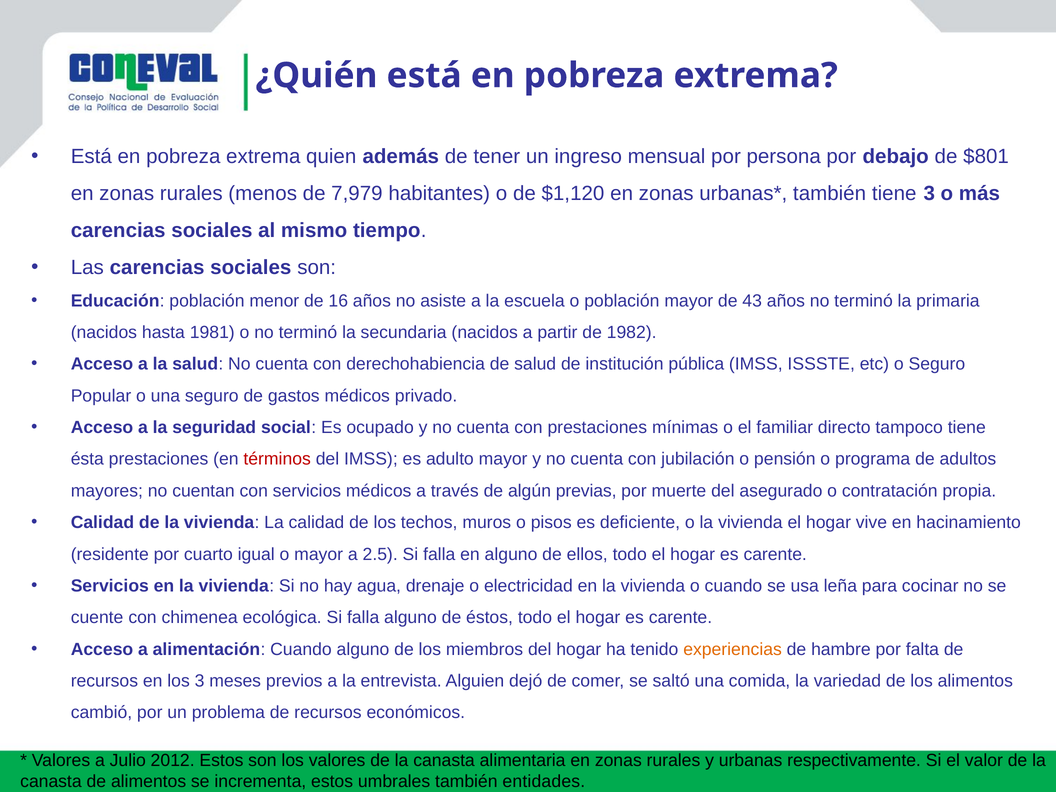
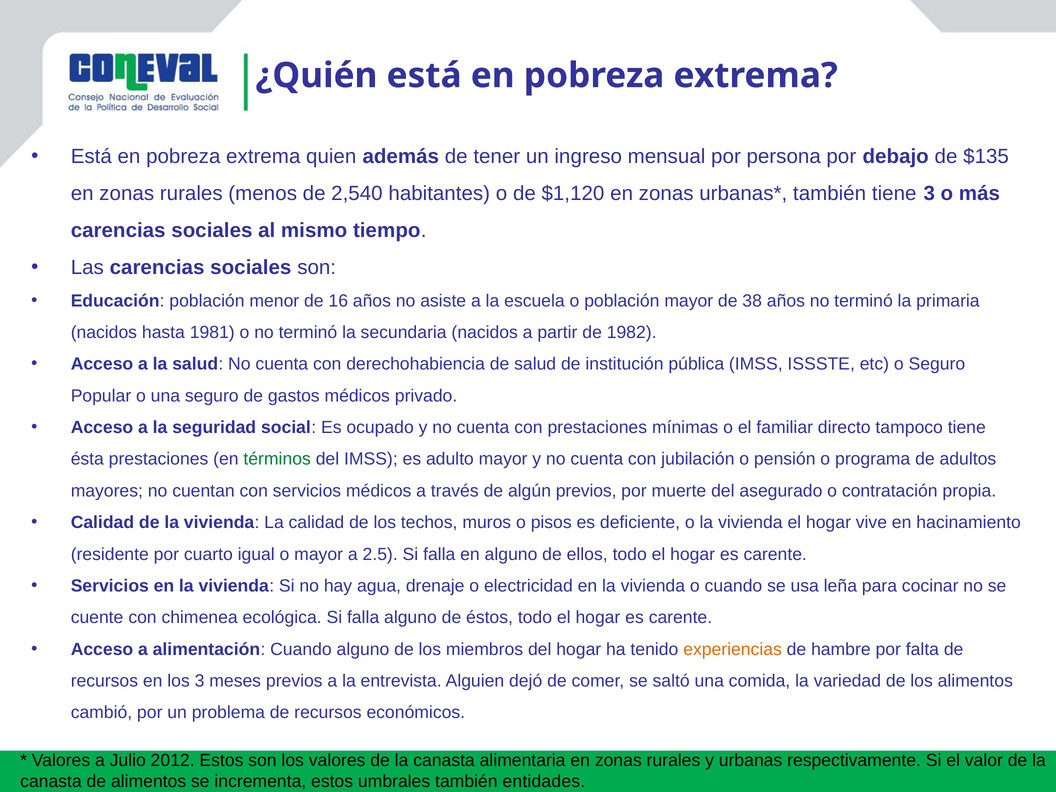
$801: $801 -> $135
7,979: 7,979 -> 2,540
43: 43 -> 38
términos colour: red -> green
algún previas: previas -> previos
